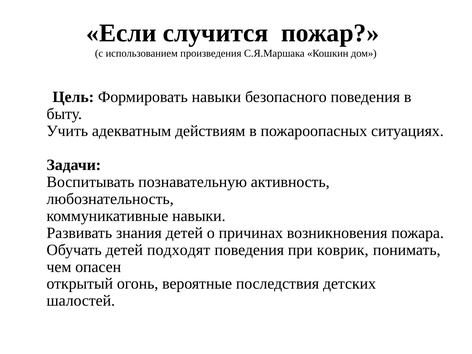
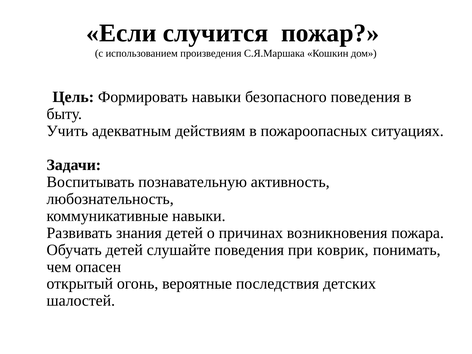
подходят: подходят -> слушайте
